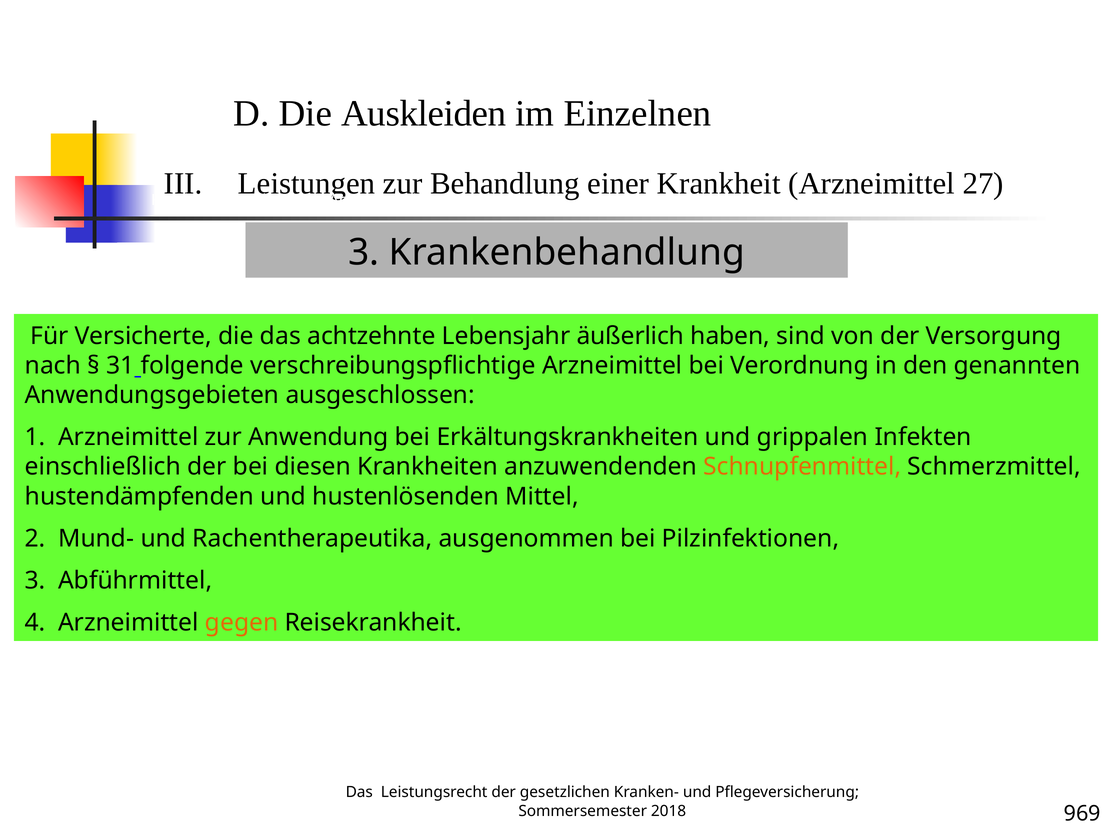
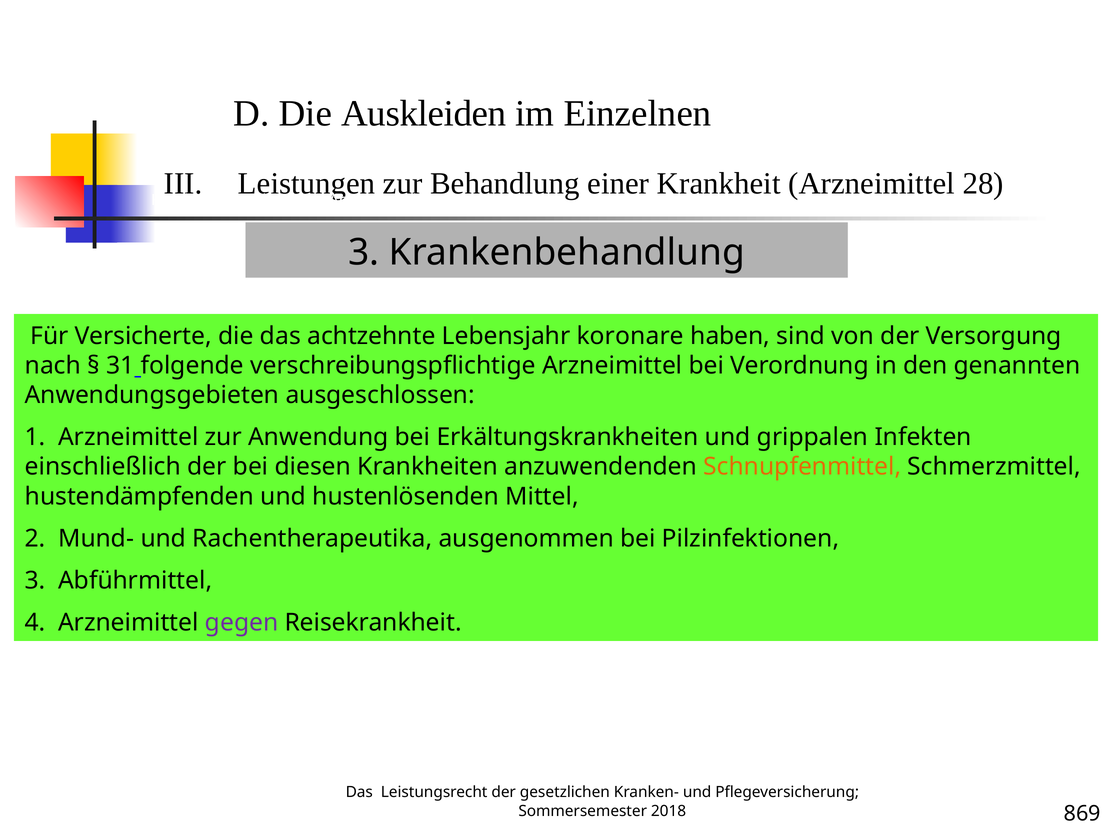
27: 27 -> 28
äußerlich: äußerlich -> koronare
gegen colour: orange -> purple
969: 969 -> 869
